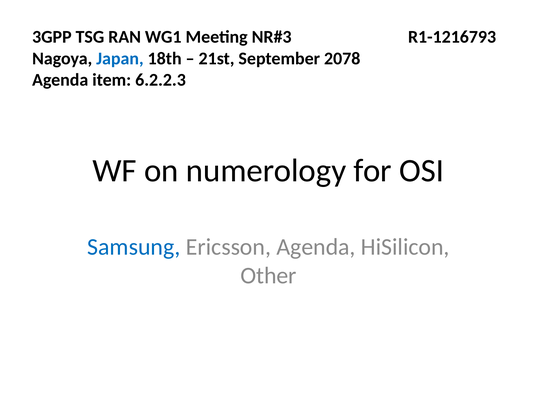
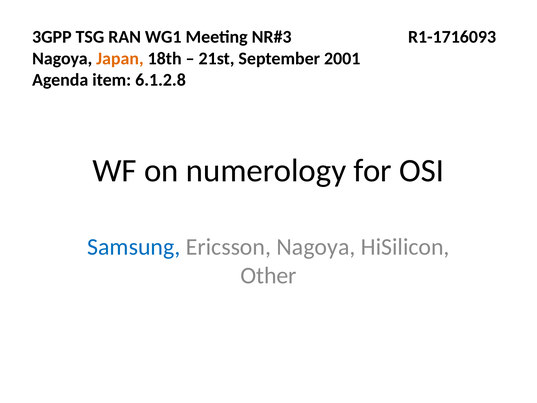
R1-1216793: R1-1216793 -> R1-1716093
Japan colour: blue -> orange
2078: 2078 -> 2001
6.2.2.3: 6.2.2.3 -> 6.1.2.8
Ericsson Agenda: Agenda -> Nagoya
